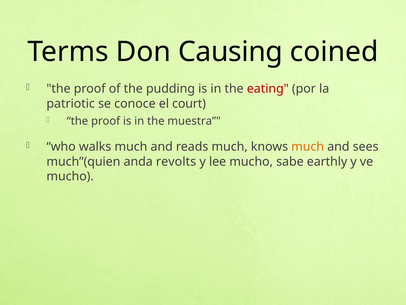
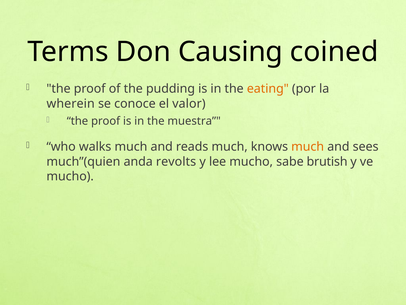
eating colour: red -> orange
patriotic: patriotic -> wherein
court: court -> valor
earthly: earthly -> brutish
